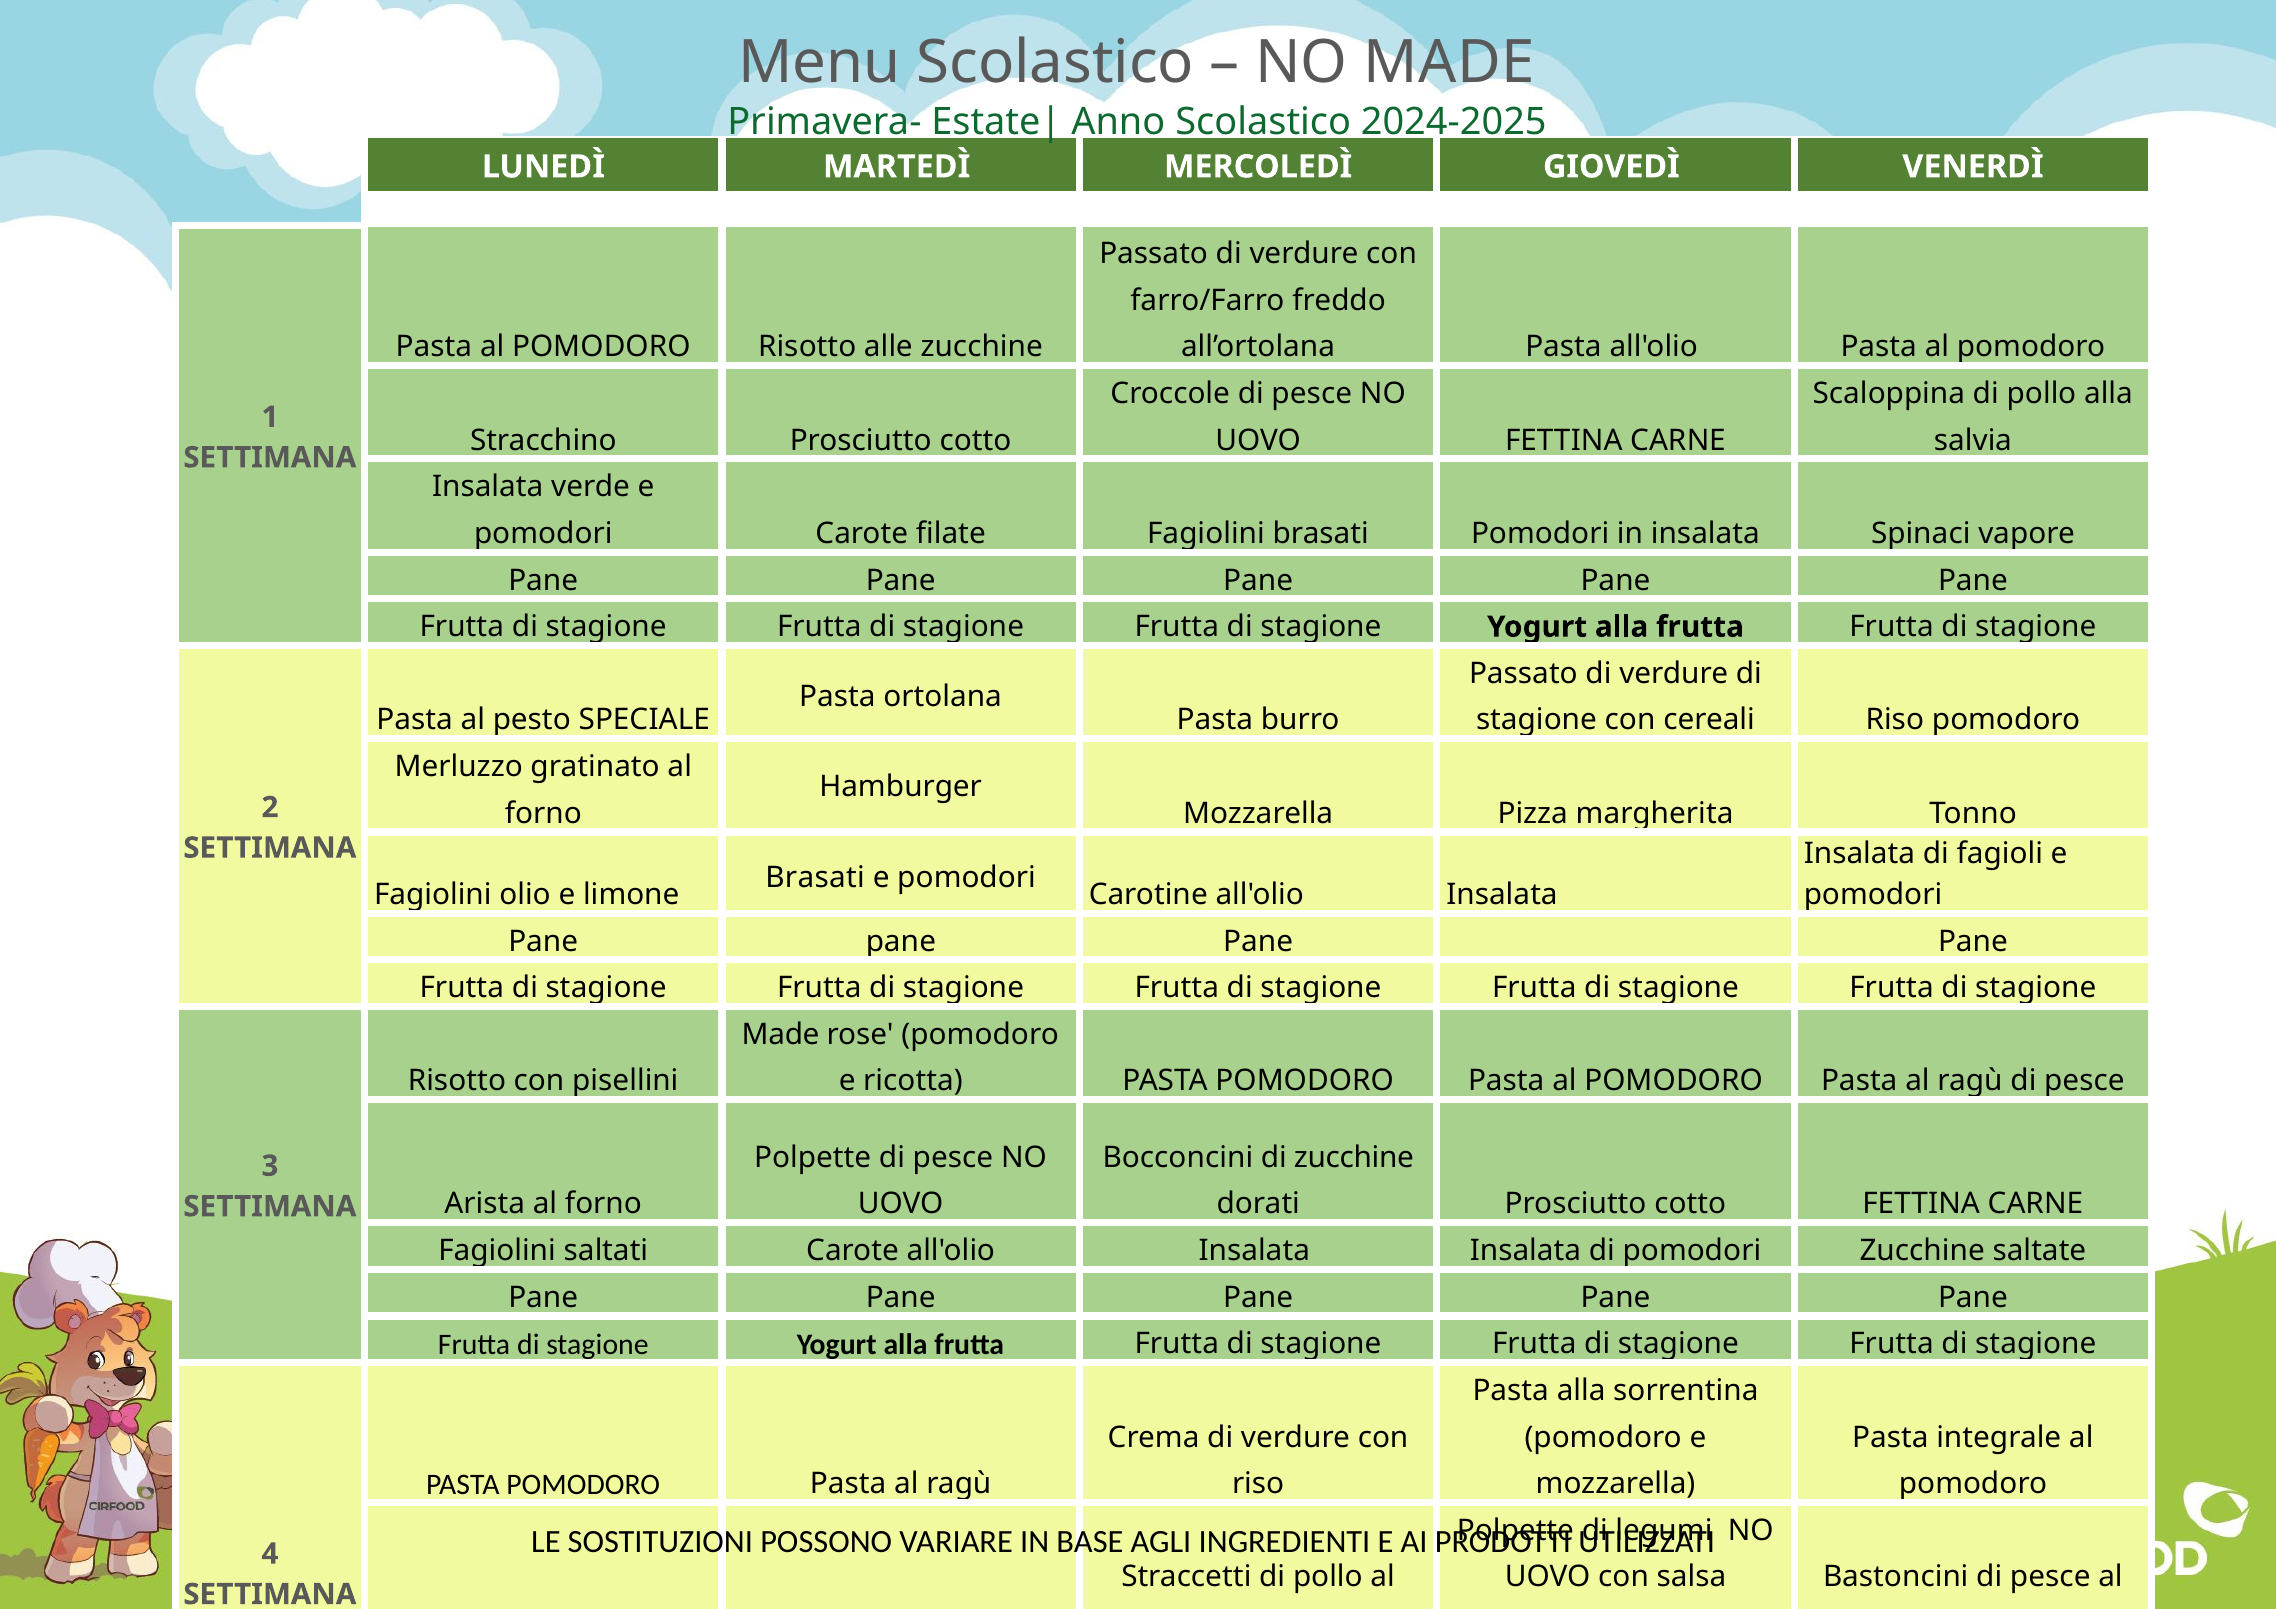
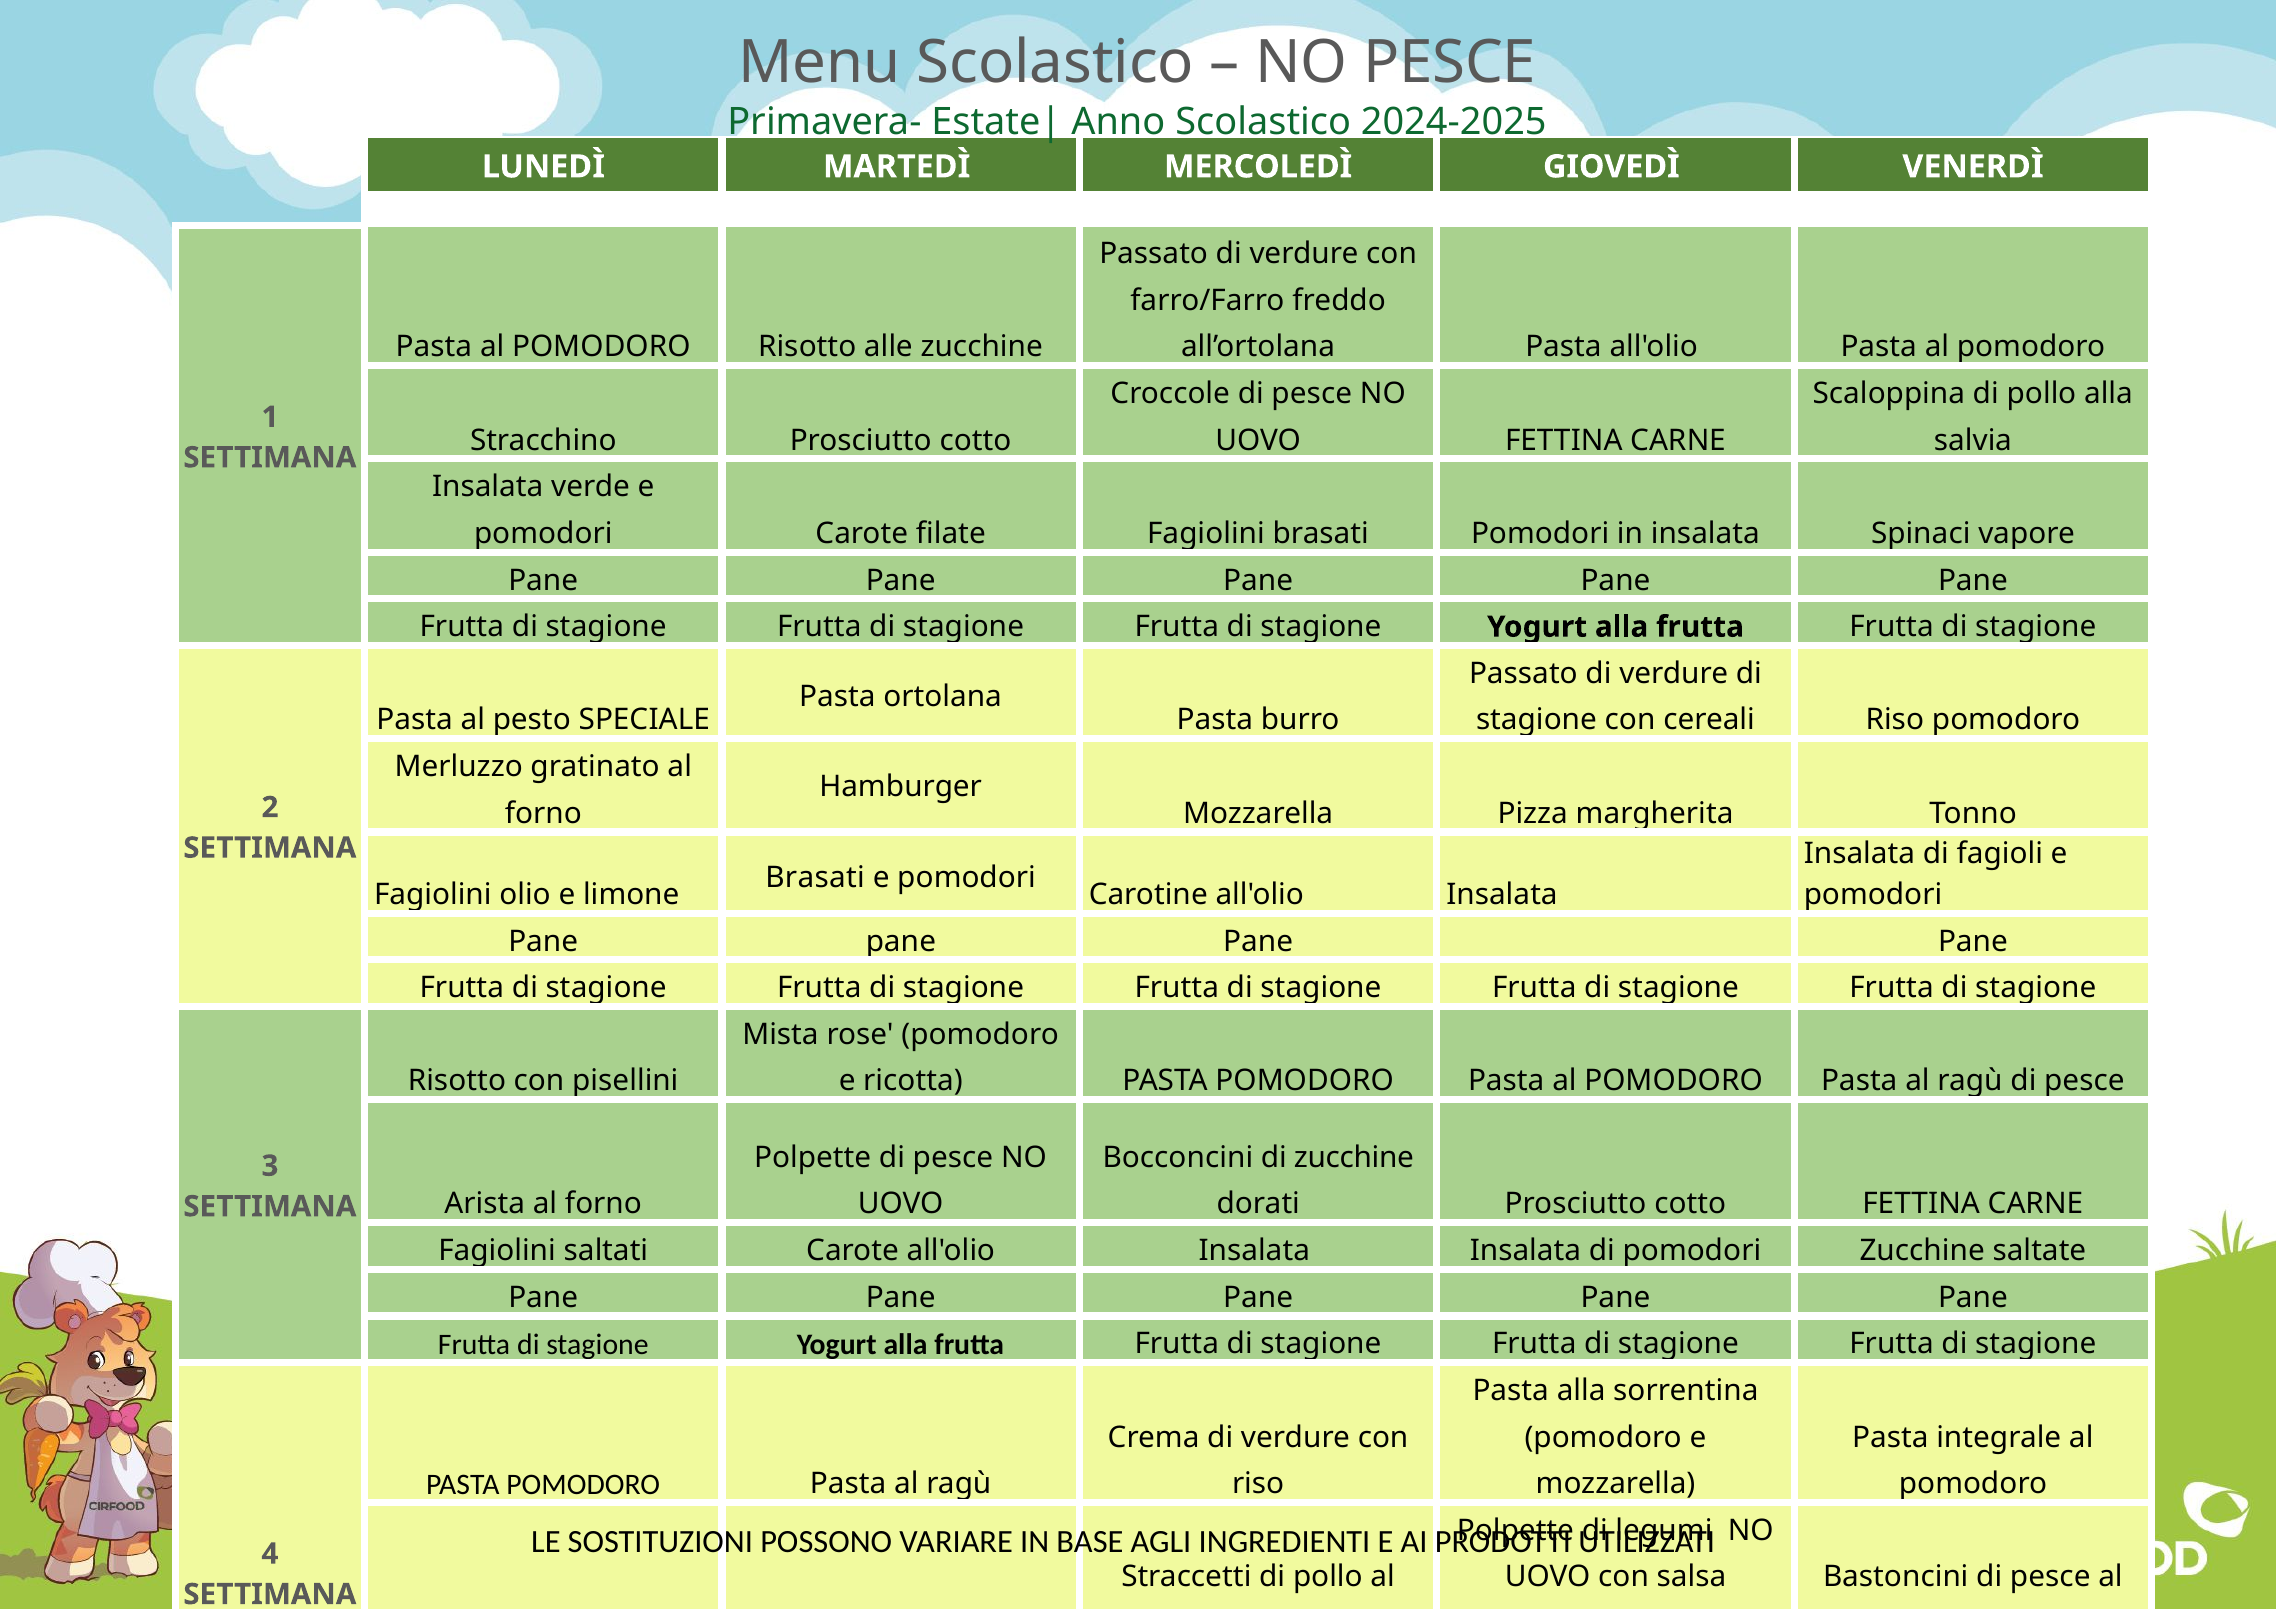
NO MADE: MADE -> PESCE
Made at (781, 1035): Made -> Mista
